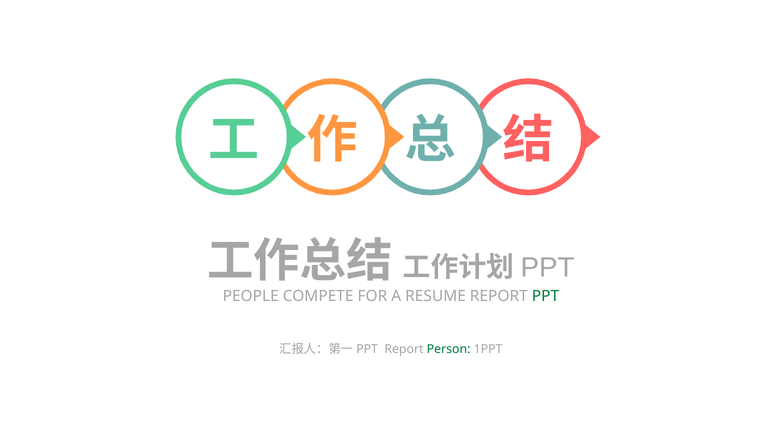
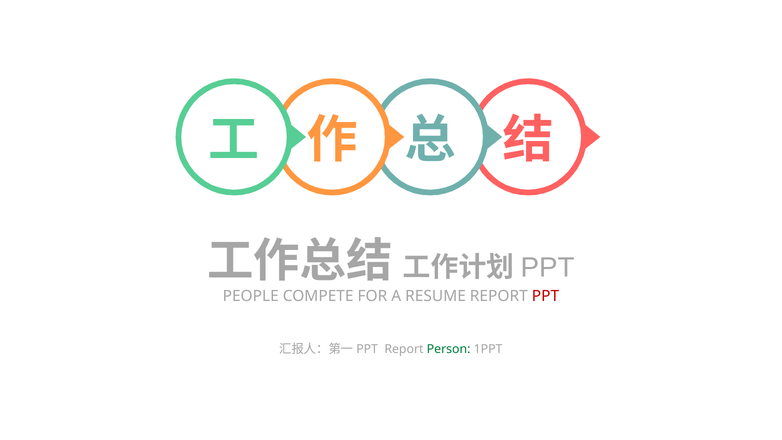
PPT at (545, 296) colour: green -> red
